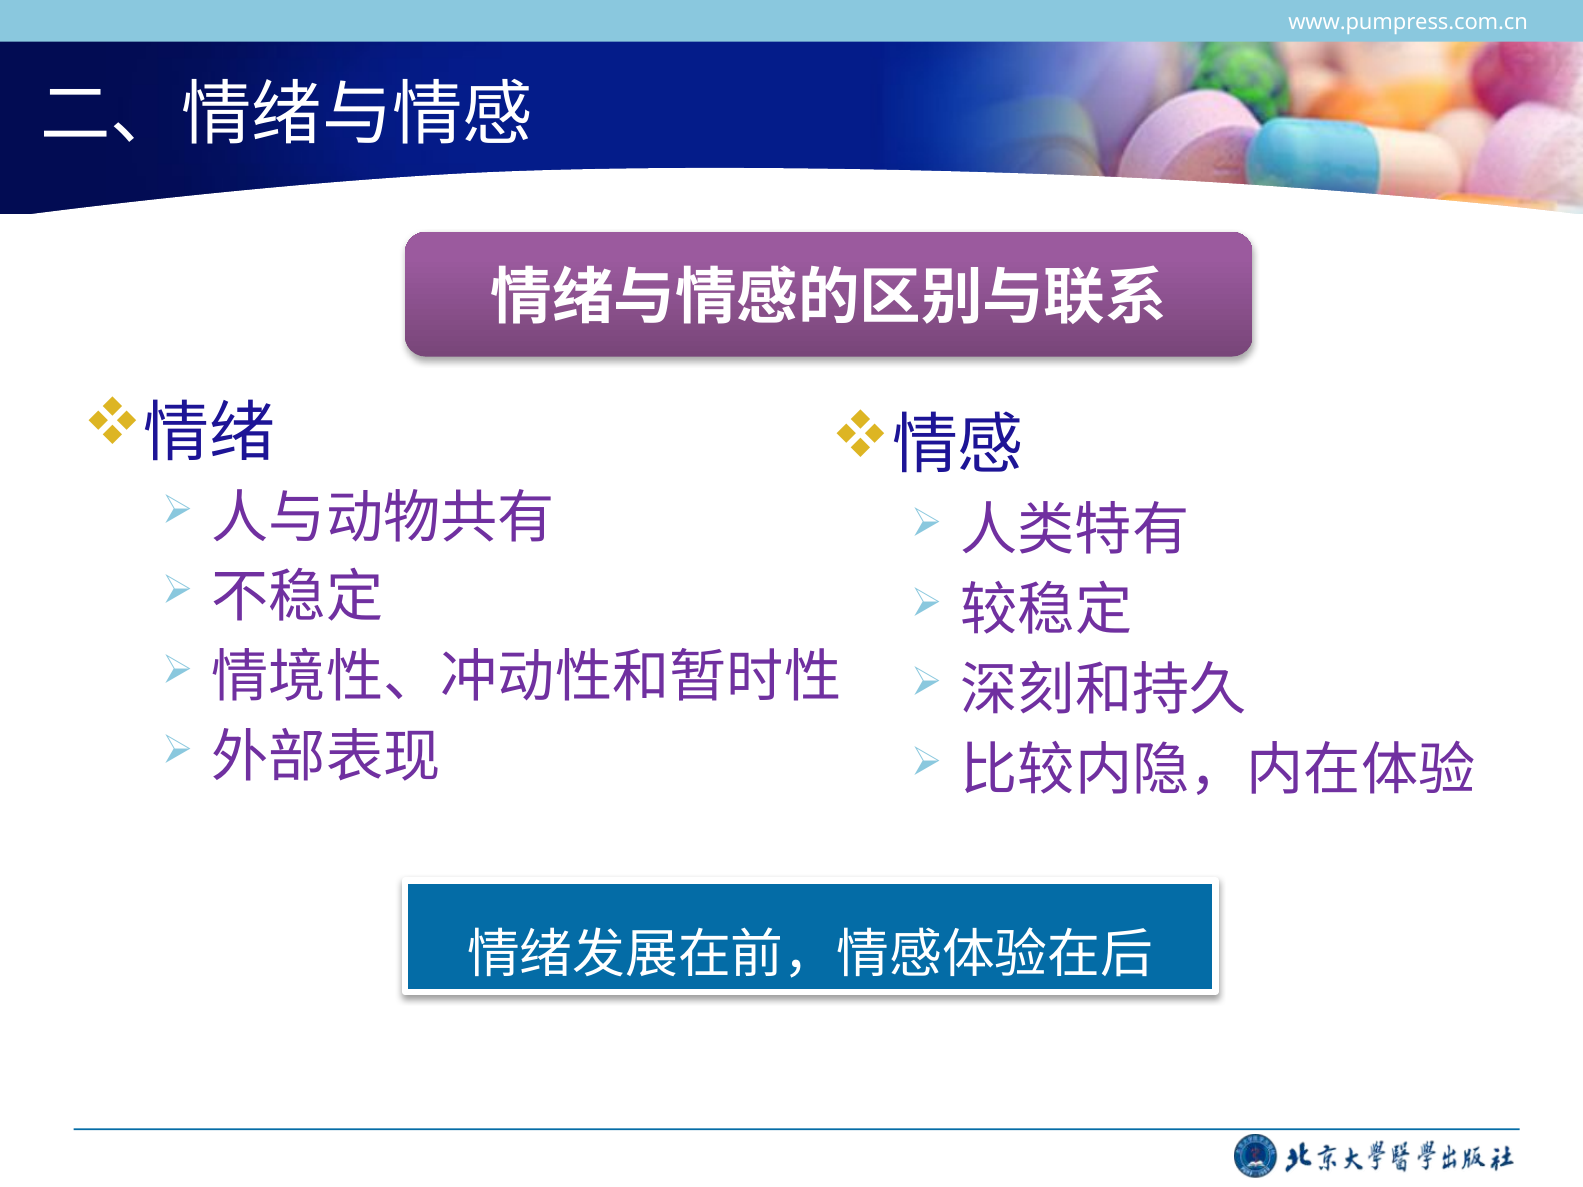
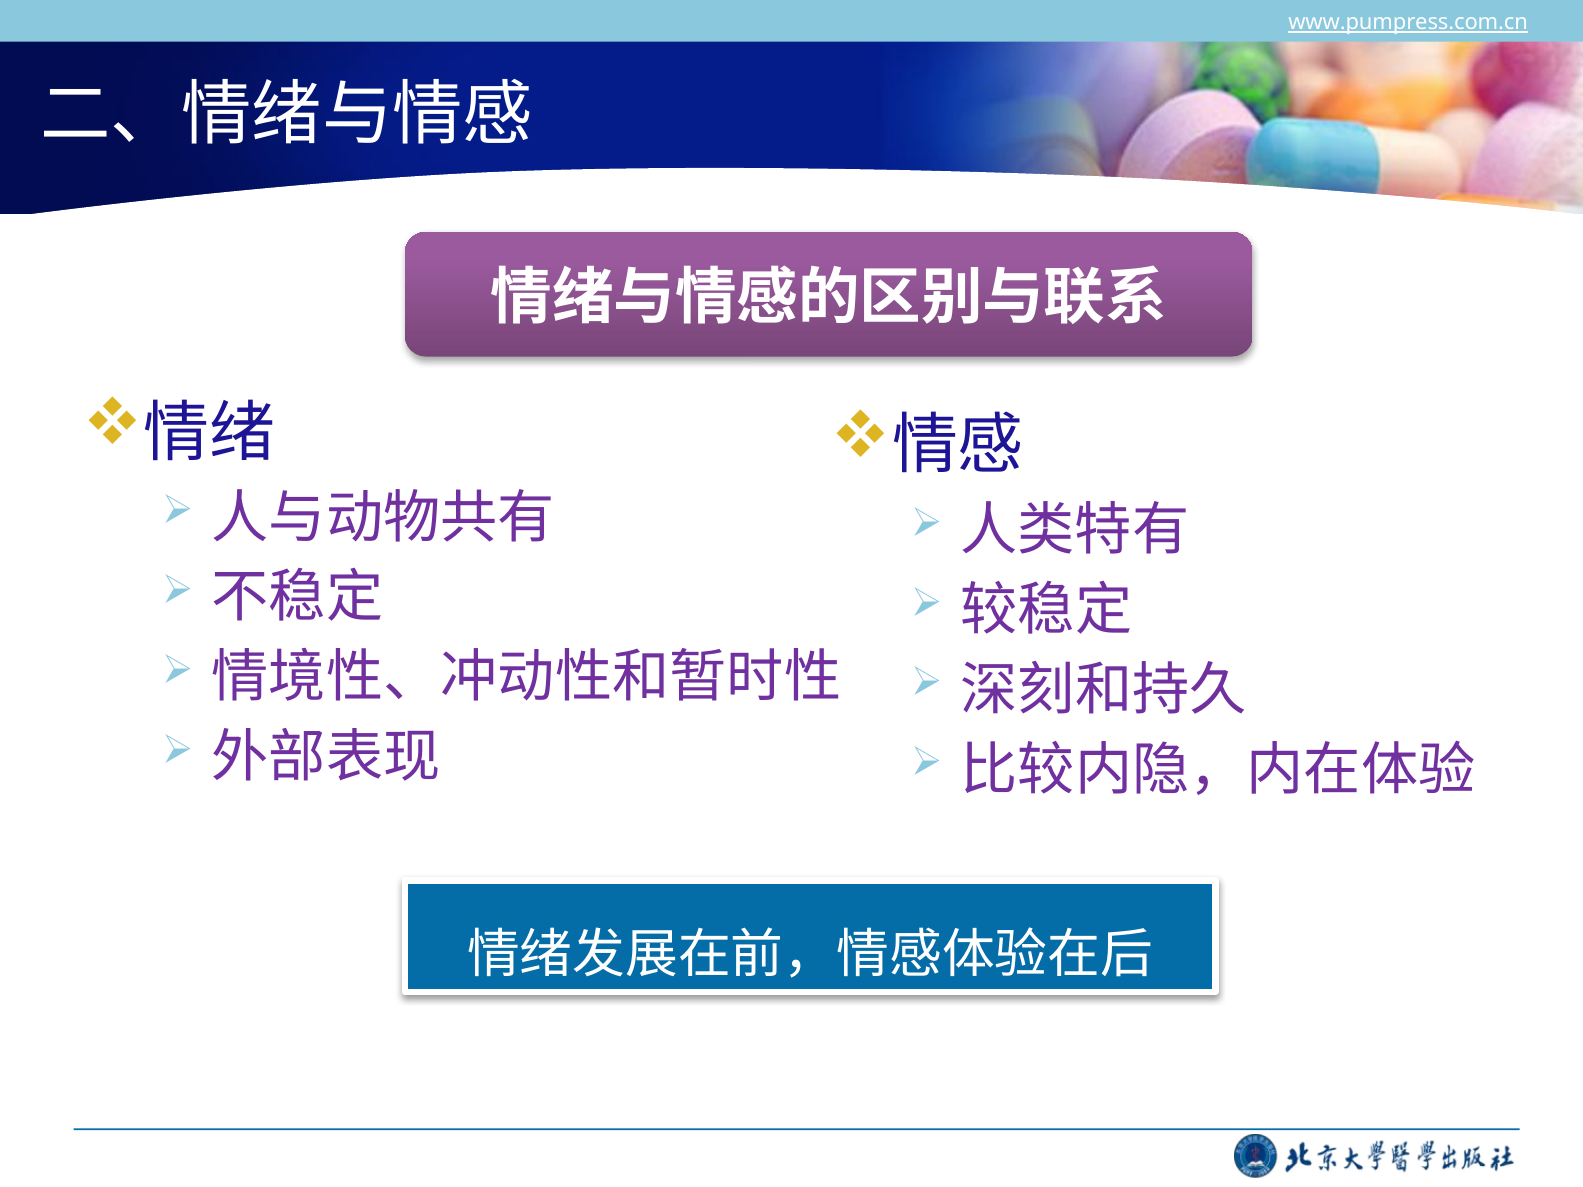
www.pumpress.com.cn underline: none -> present
